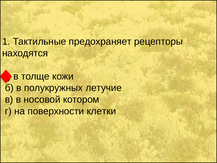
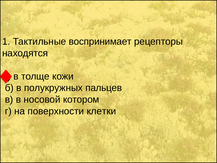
предохраняет: предохраняет -> воспринимает
летучие: летучие -> пальцев
